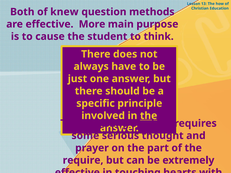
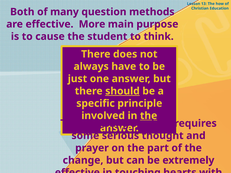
knew: knew -> many
should underline: none -> present
require: require -> change
